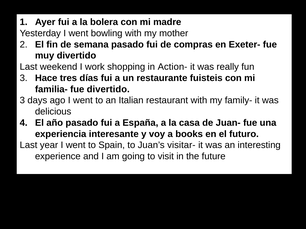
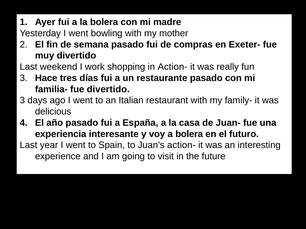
restaurante fuisteis: fuisteis -> pasado
a books: books -> bolera
Juan’s visitar-: visitar- -> action-
